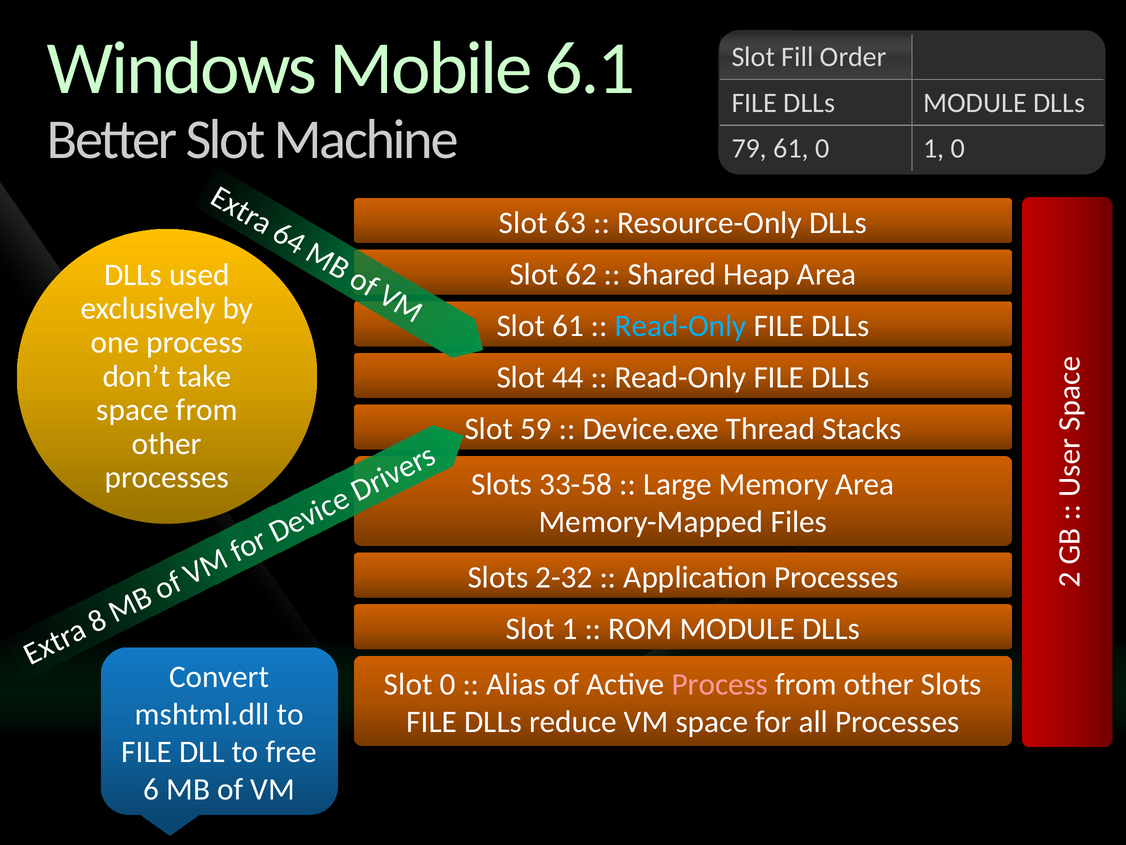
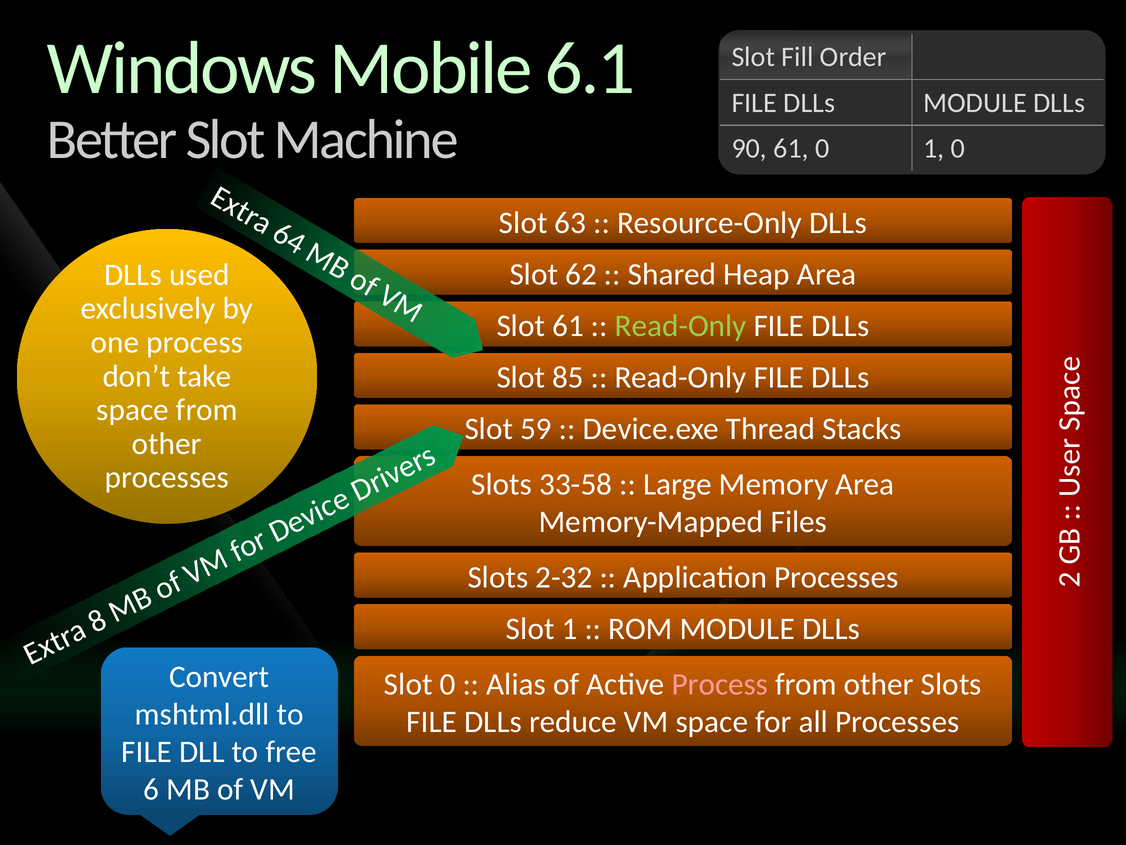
79: 79 -> 90
Read-Only at (681, 326) colour: light blue -> light green
44: 44 -> 85
